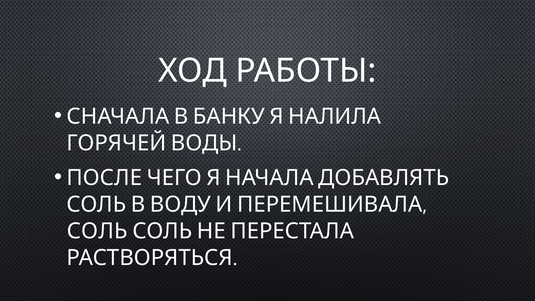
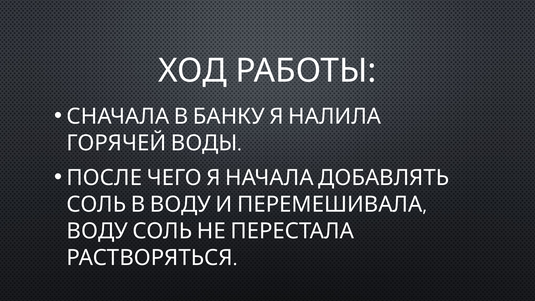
СОЛЬ at (97, 231): СОЛЬ -> ВОДУ
